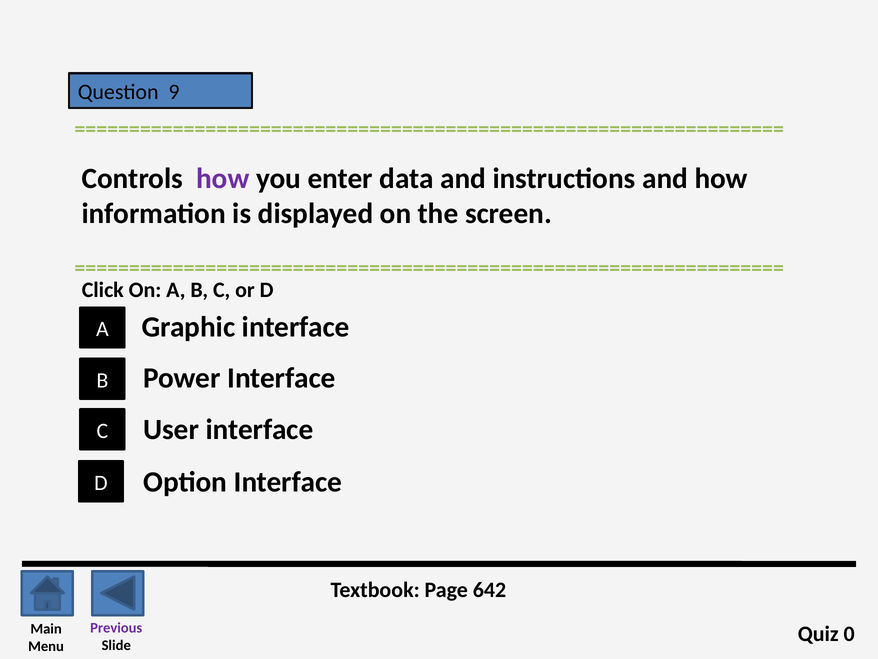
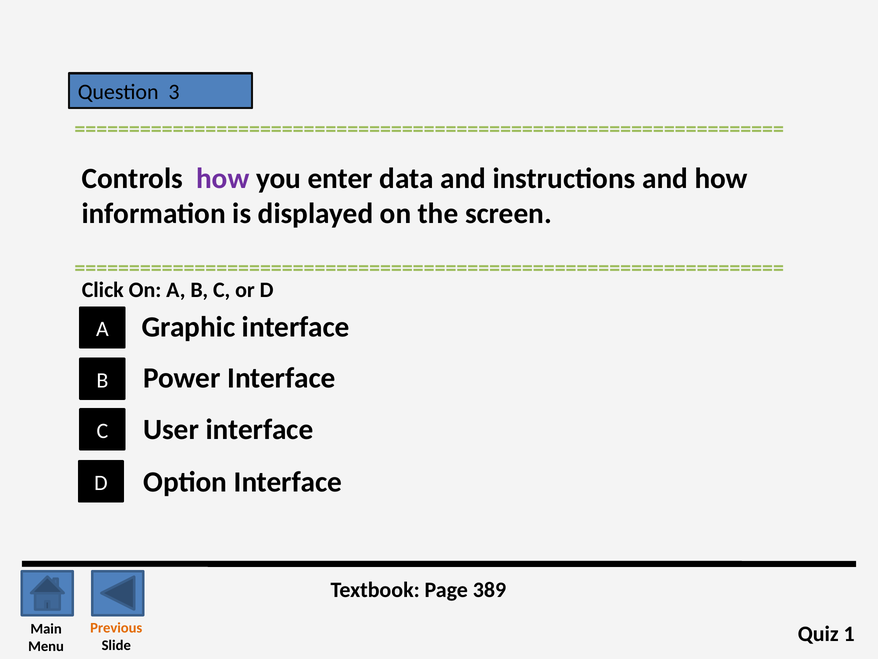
9: 9 -> 3
642: 642 -> 389
Previous colour: purple -> orange
0: 0 -> 1
